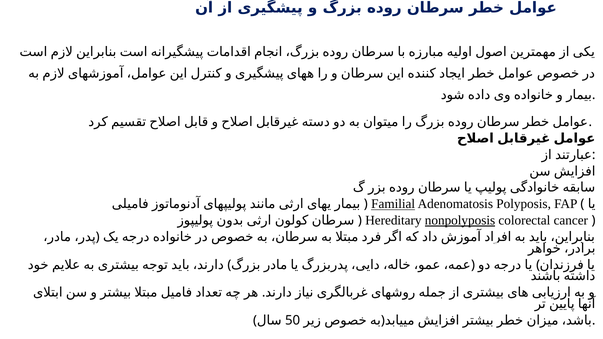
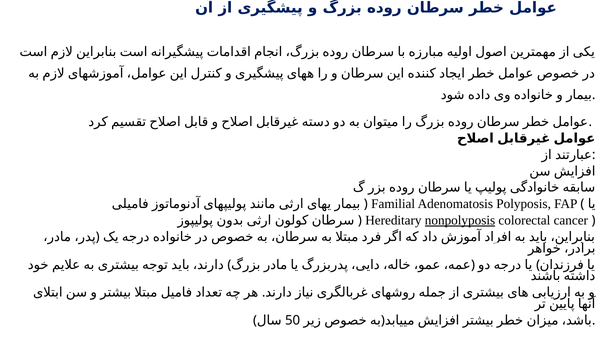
Familial underline: present -> none
